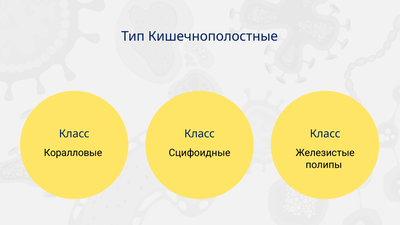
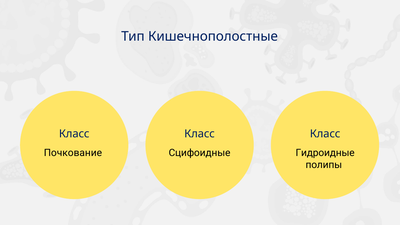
Коралловые: Коралловые -> Почкование
Железистые: Железистые -> Гидроидные
